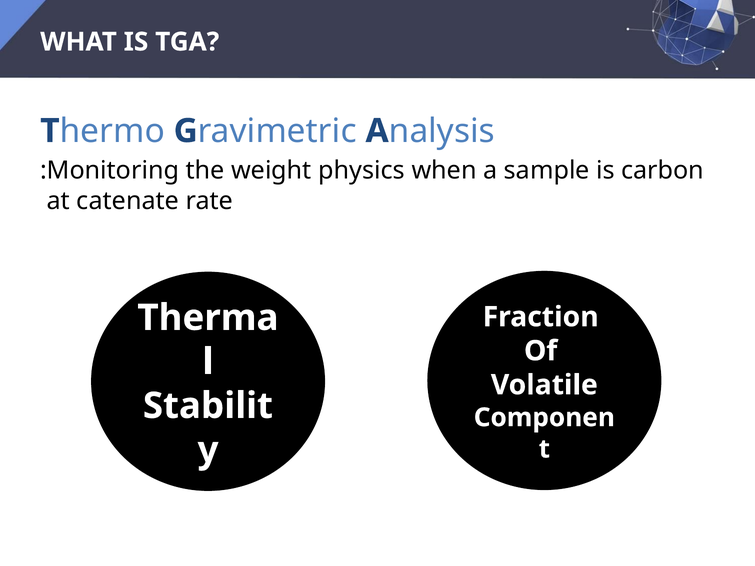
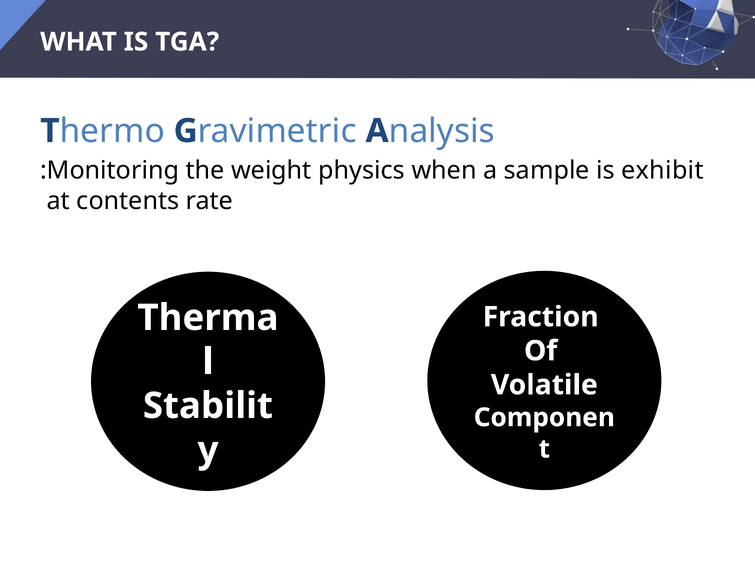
carbon: carbon -> exhibit
catenate: catenate -> contents
